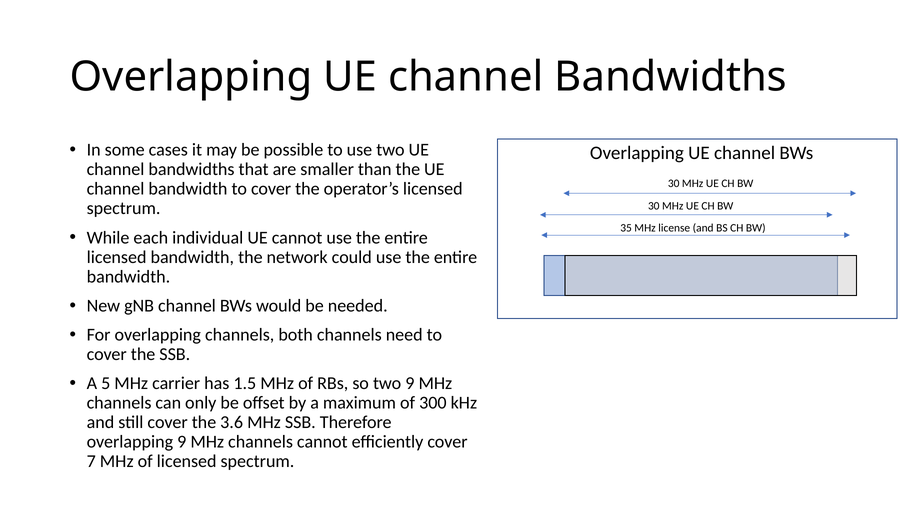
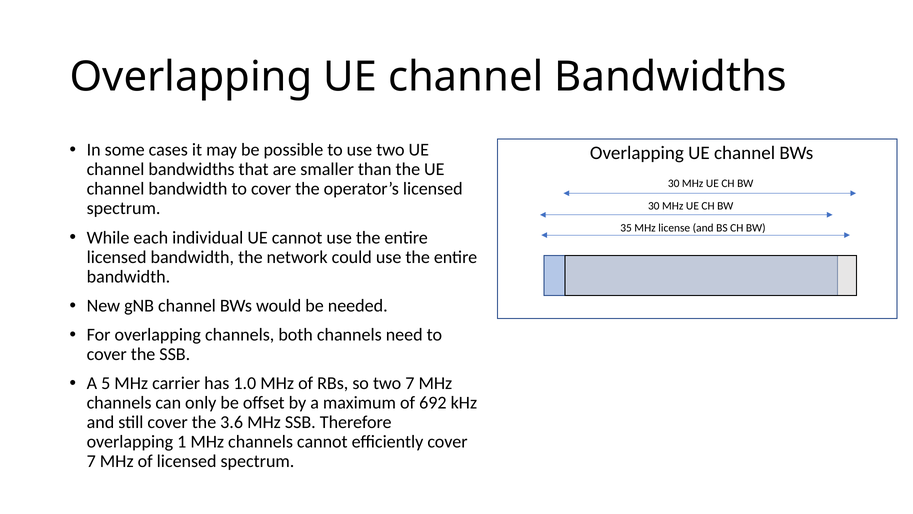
1.5: 1.5 -> 1.0
two 9: 9 -> 7
300: 300 -> 692
overlapping 9: 9 -> 1
